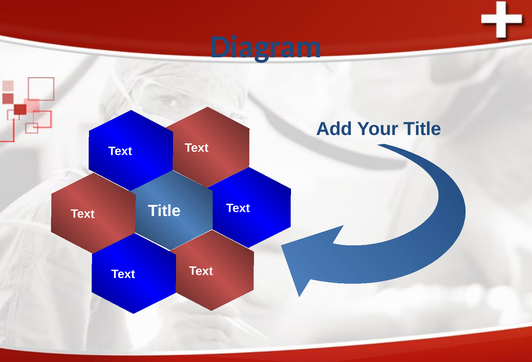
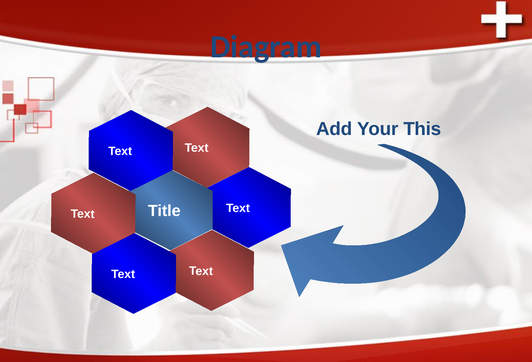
Your Title: Title -> This
